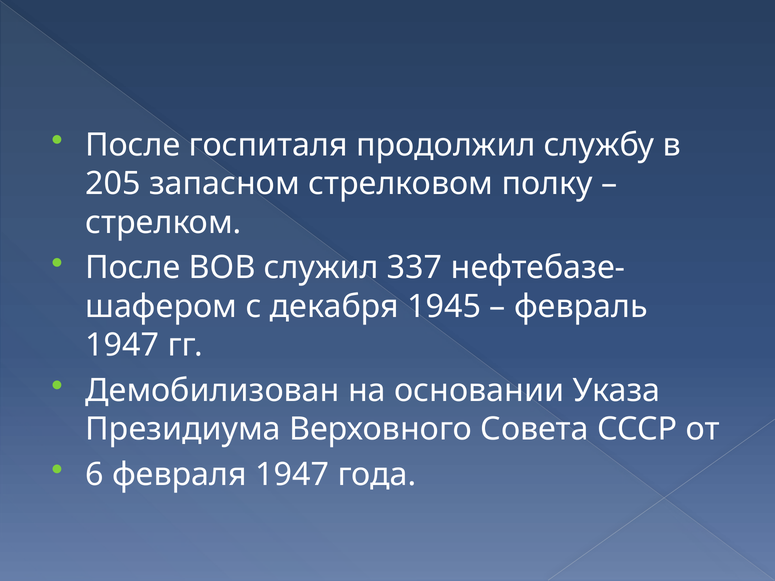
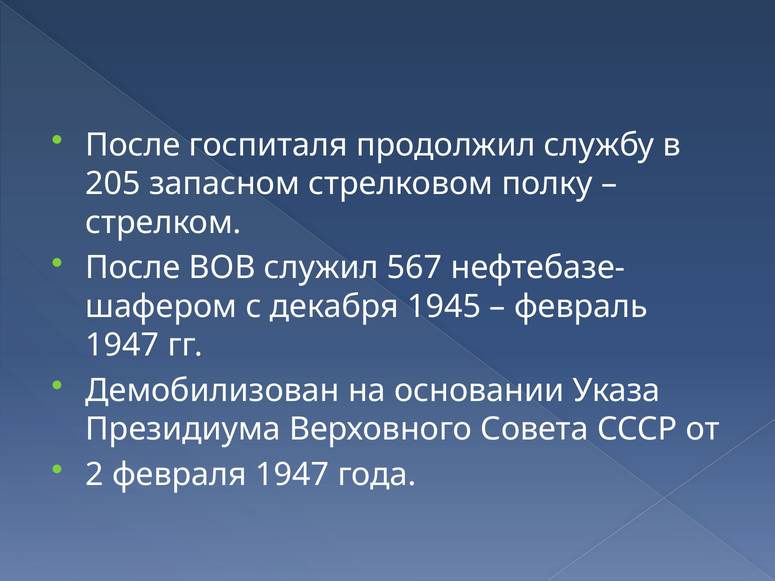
337: 337 -> 567
6: 6 -> 2
